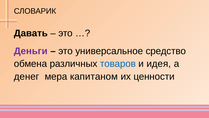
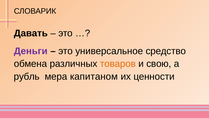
товаров colour: blue -> orange
идея: идея -> свою
денег: денег -> рубль
